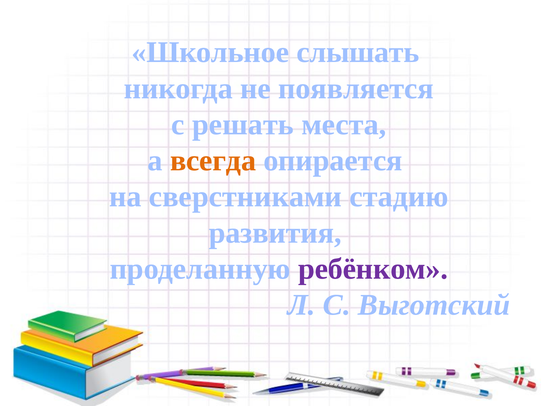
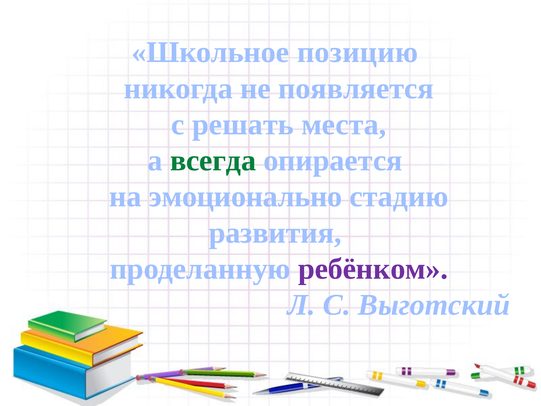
слышать: слышать -> позицию
всегда colour: orange -> green
сверстниками: сверстниками -> эмоционально
